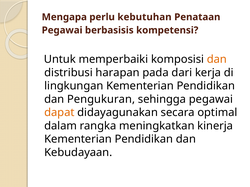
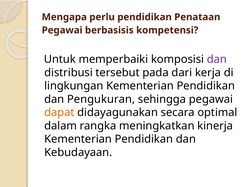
perlu kebutuhan: kebutuhan -> pendidikan
dan at (217, 59) colour: orange -> purple
harapan: harapan -> tersebut
